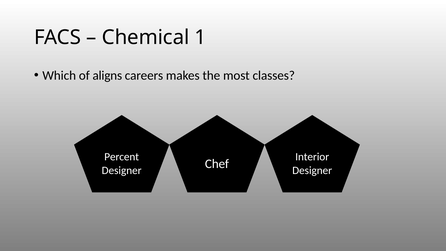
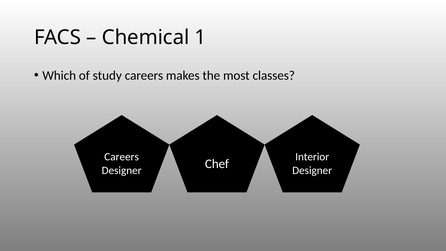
aligns: aligns -> study
Percent at (122, 157): Percent -> Careers
